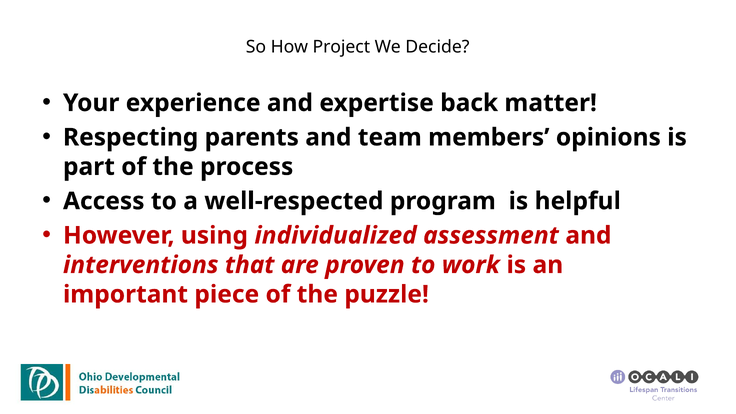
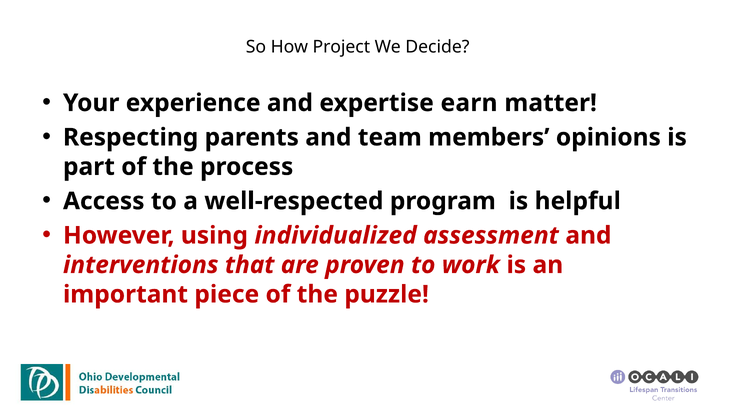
back: back -> earn
